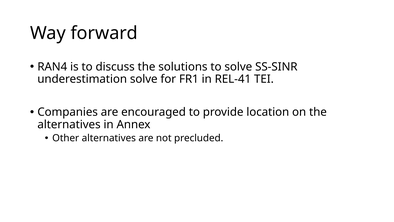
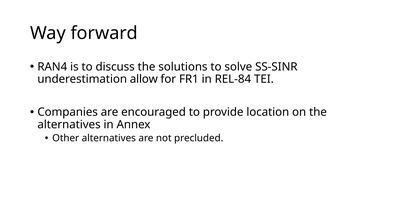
underestimation solve: solve -> allow
REL-41: REL-41 -> REL-84
